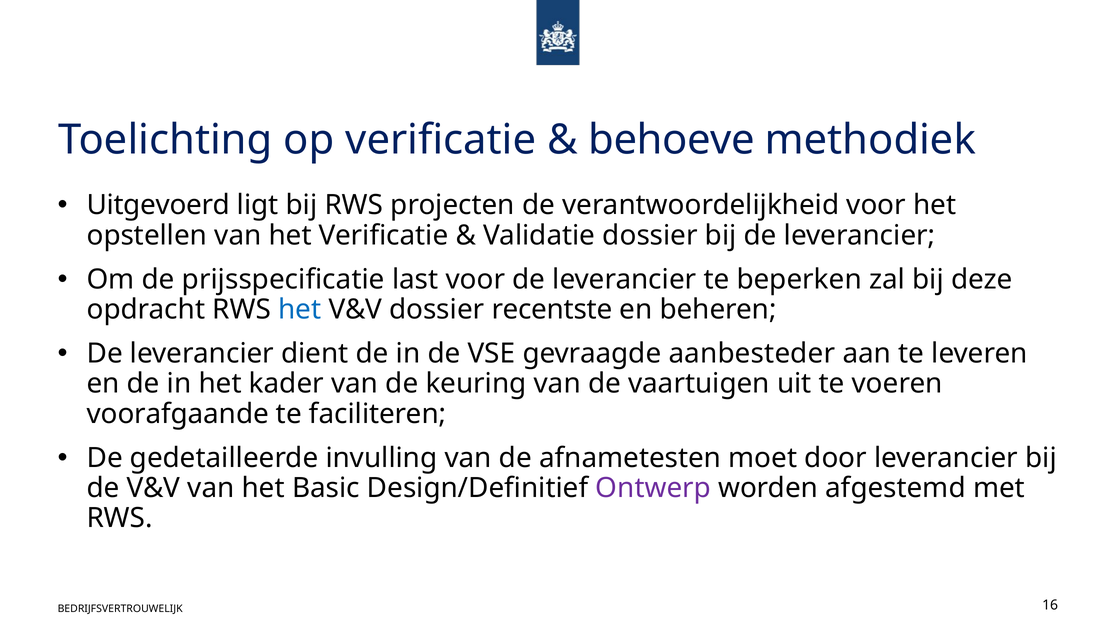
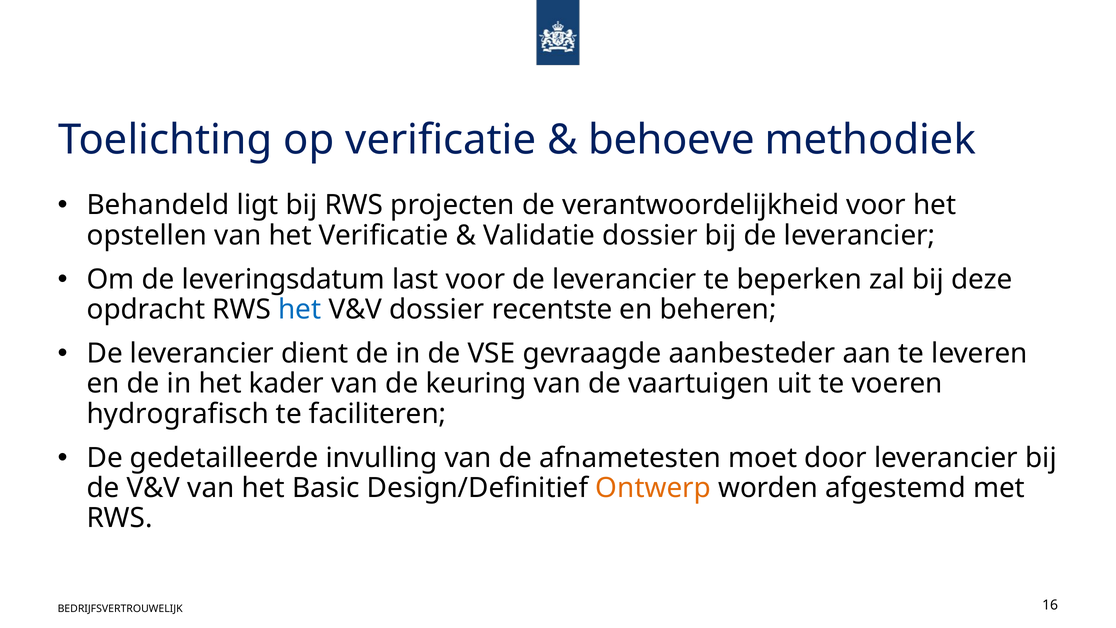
Uitgevoerd: Uitgevoerd -> Behandeld
prijsspecificatie: prijsspecificatie -> leveringsdatum
voorafgaande: voorafgaande -> hydrografisch
Ontwerp colour: purple -> orange
